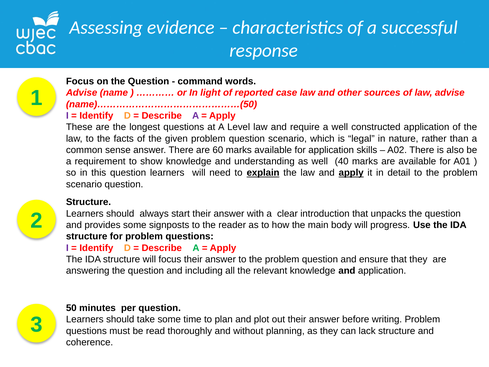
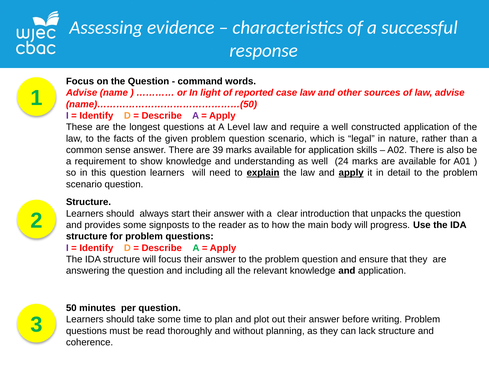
60: 60 -> 39
40: 40 -> 24
